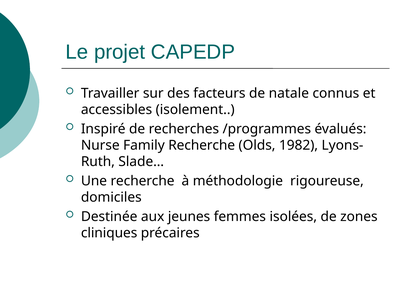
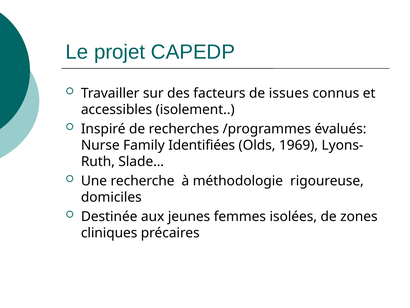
natale: natale -> issues
Family Recherche: Recherche -> Identifiées
1982: 1982 -> 1969
